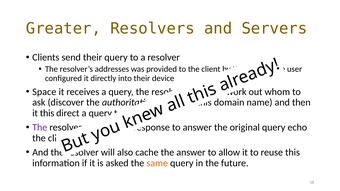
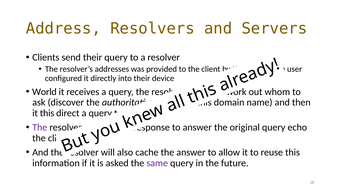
Greater: Greater -> Address
Space: Space -> World
same colour: orange -> purple
